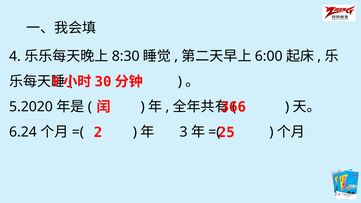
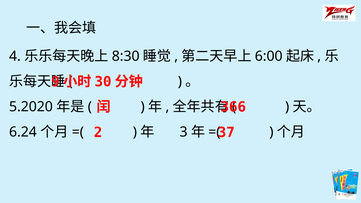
25: 25 -> 37
